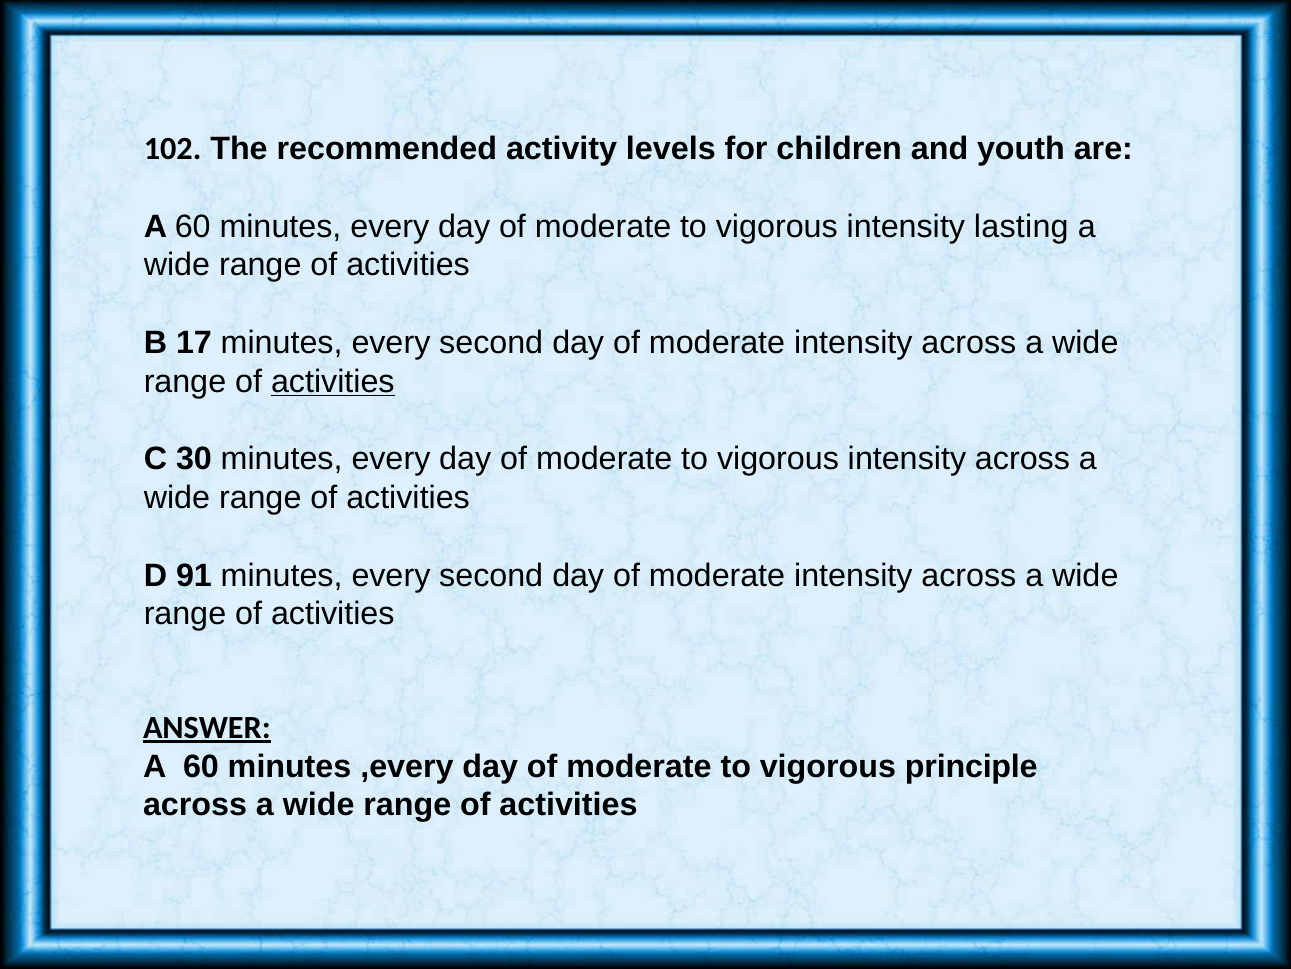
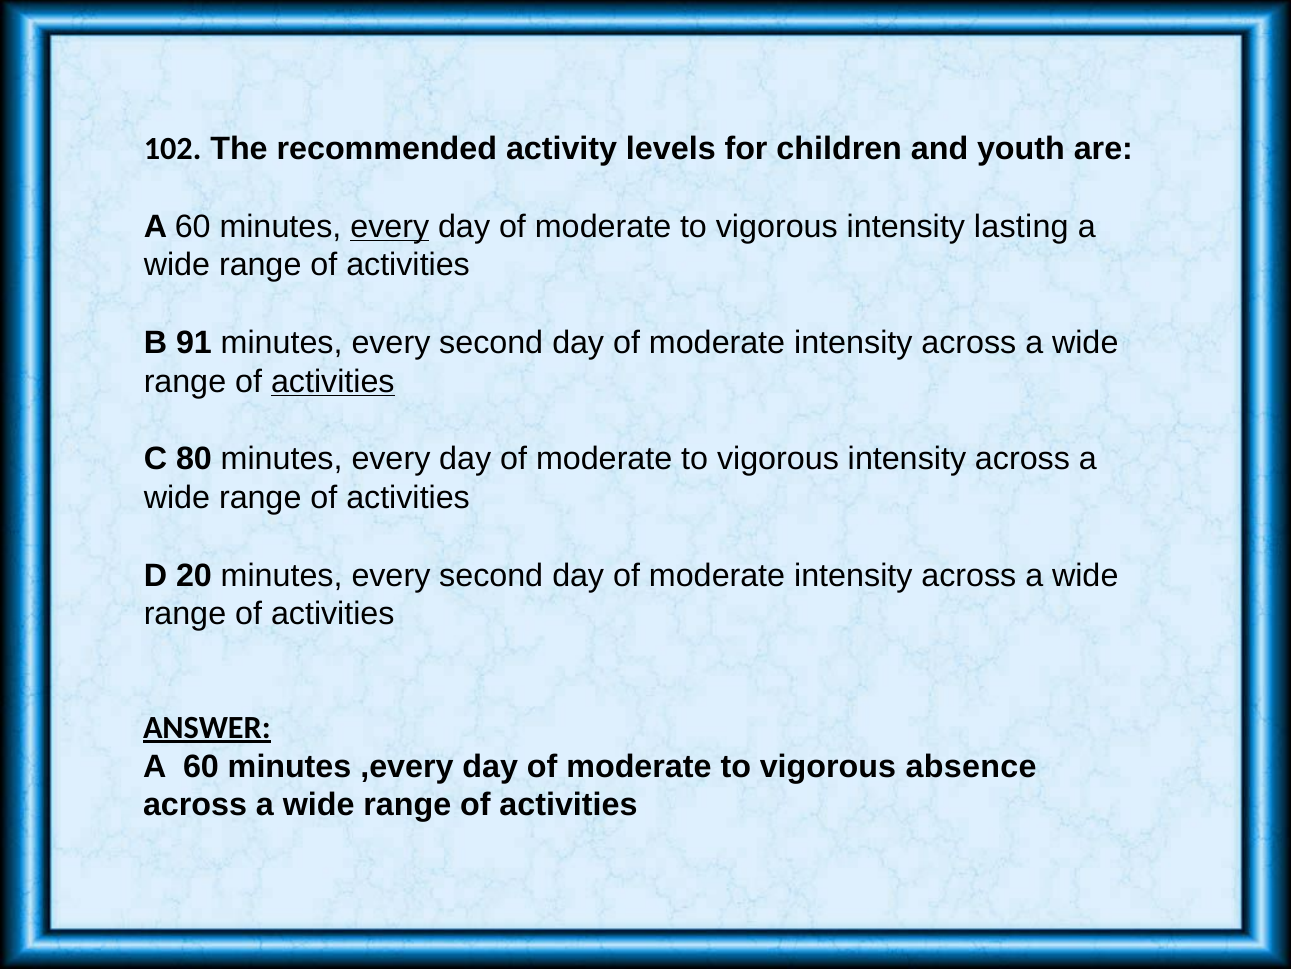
every at (390, 226) underline: none -> present
17: 17 -> 91
30: 30 -> 80
91: 91 -> 20
principle: principle -> absence
